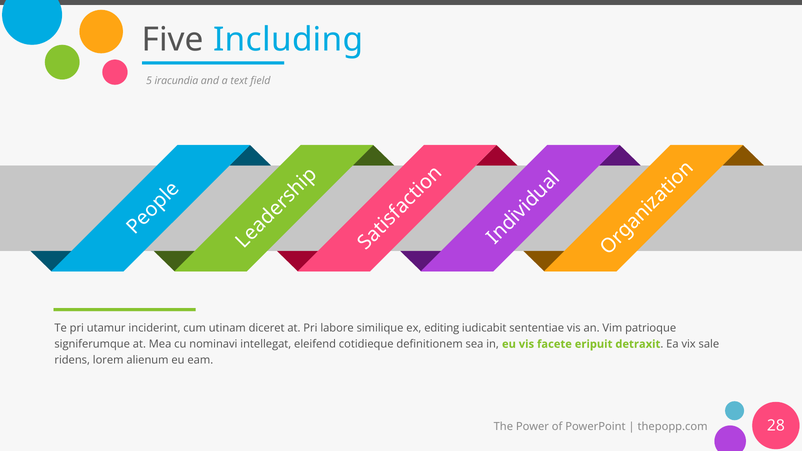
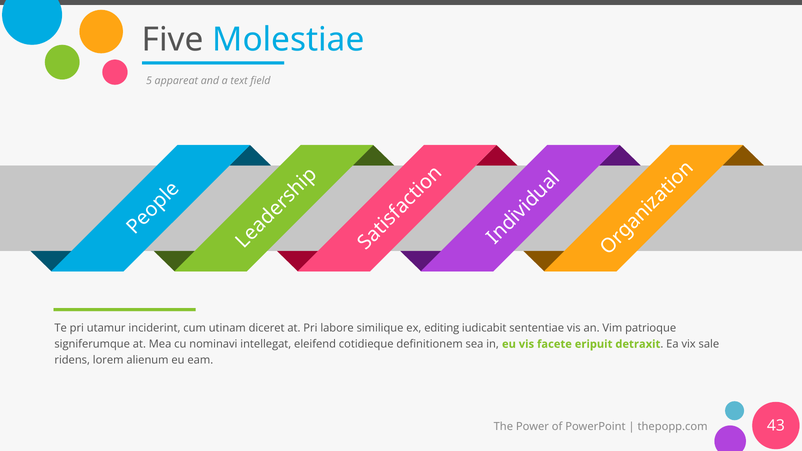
Including: Including -> Molestiae
iracundia: iracundia -> appareat
28: 28 -> 43
